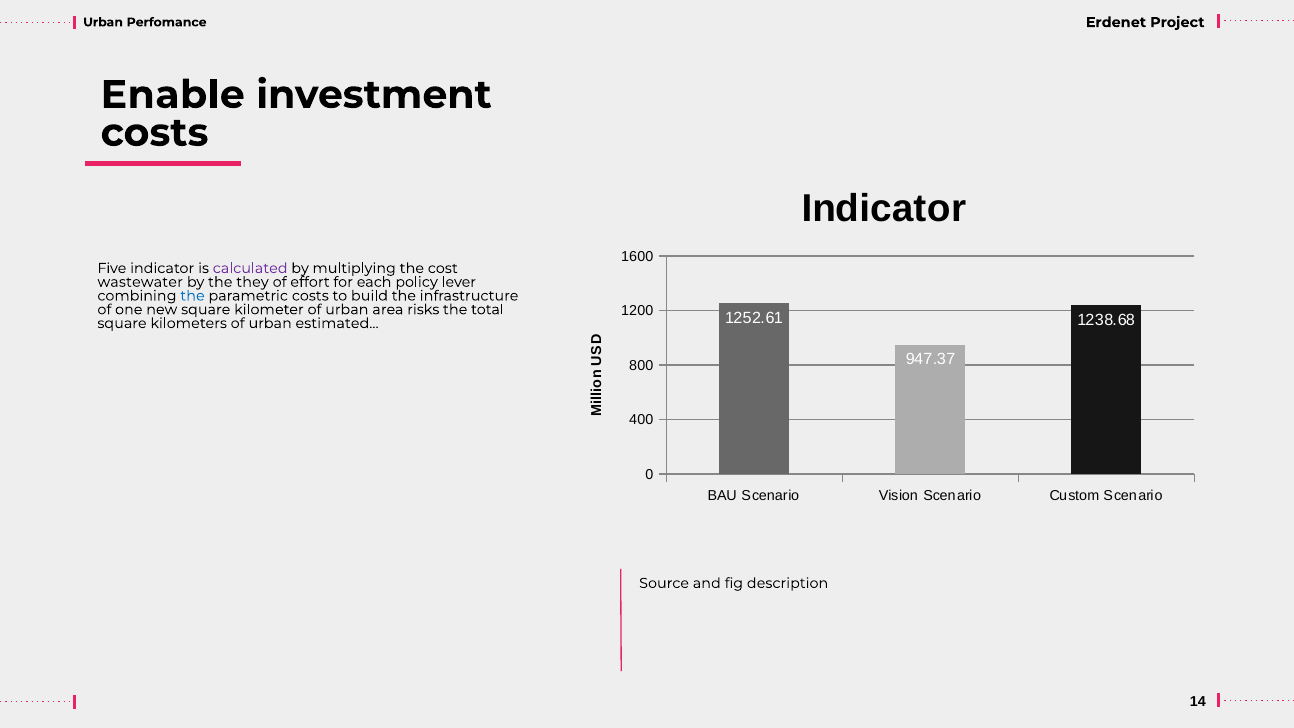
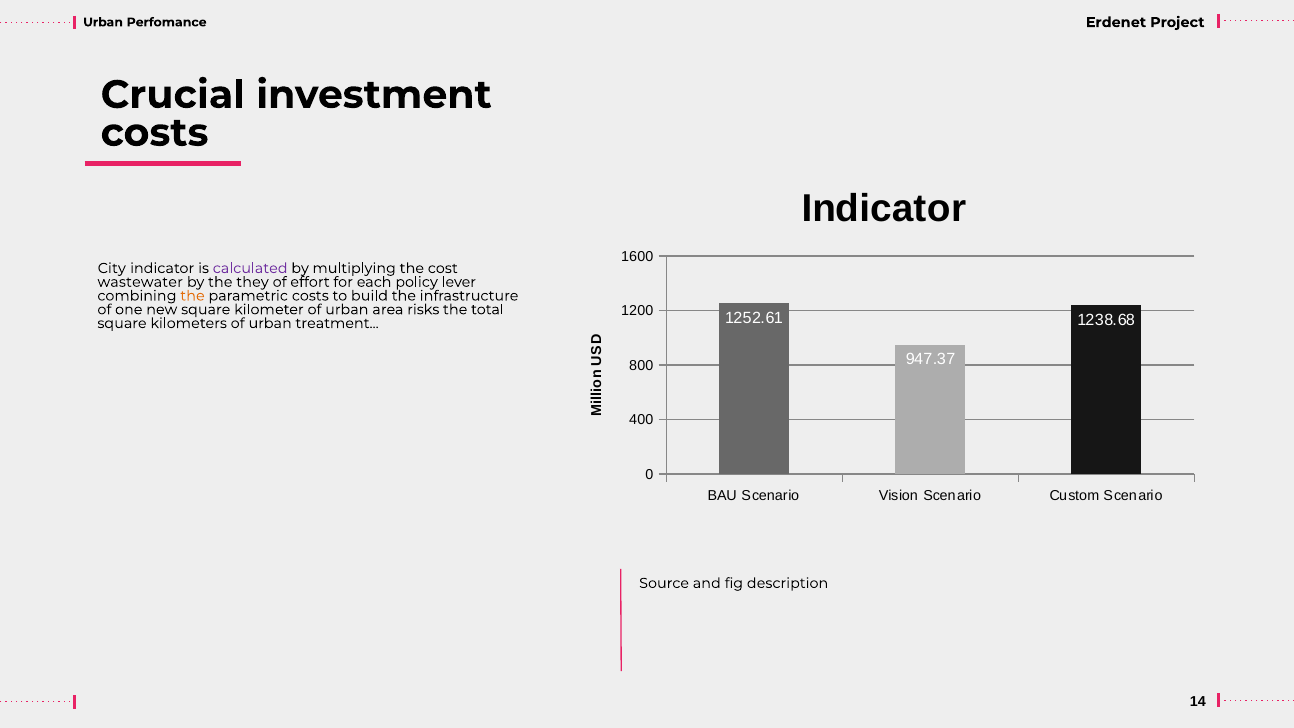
Enable: Enable -> Crucial
Five: Five -> City
the at (193, 296) colour: blue -> orange
estimated: estimated -> treatment
